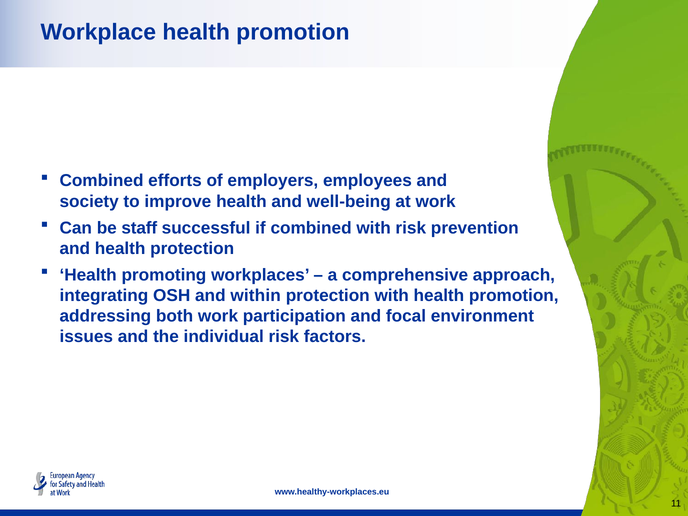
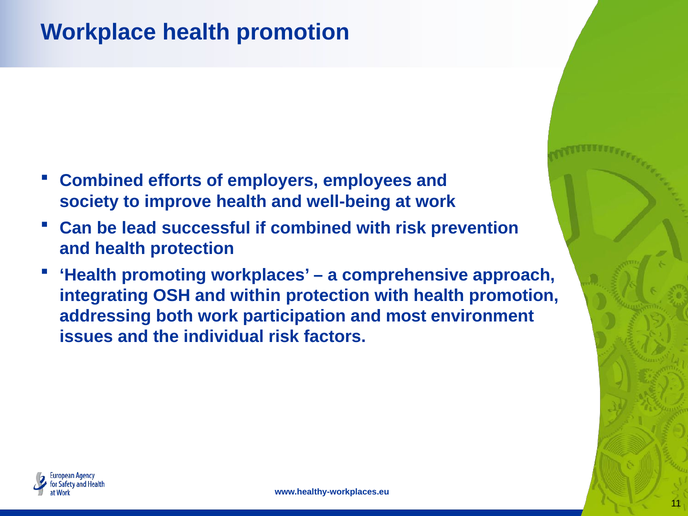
staff: staff -> lead
focal: focal -> most
